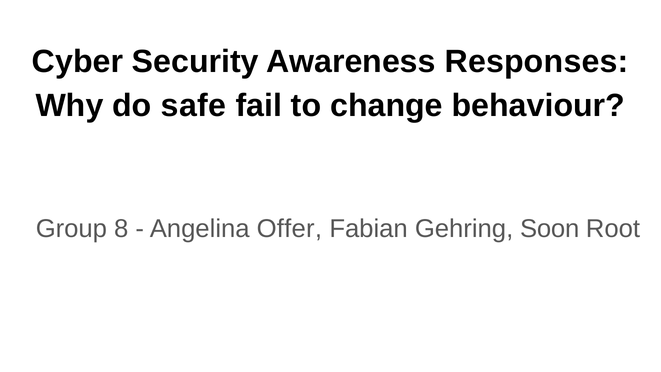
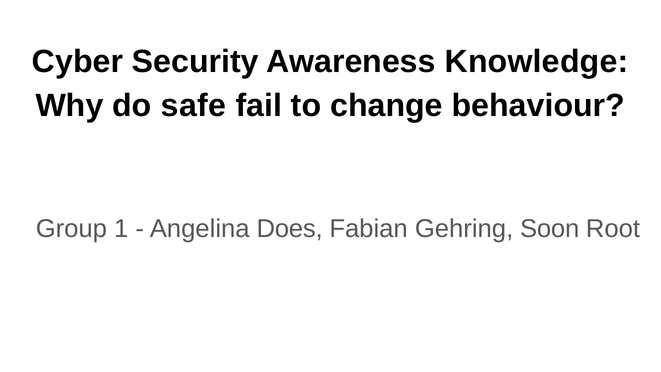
Responses: Responses -> Knowledge
8: 8 -> 1
Offer: Offer -> Does
